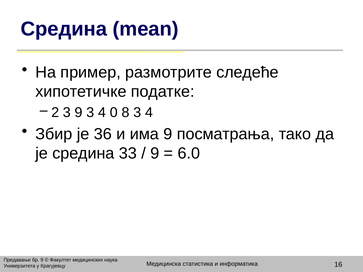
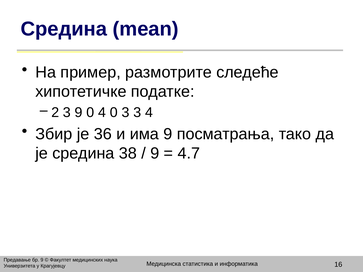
9 3: 3 -> 0
0 8: 8 -> 3
33: 33 -> 38
6.0: 6.0 -> 4.7
